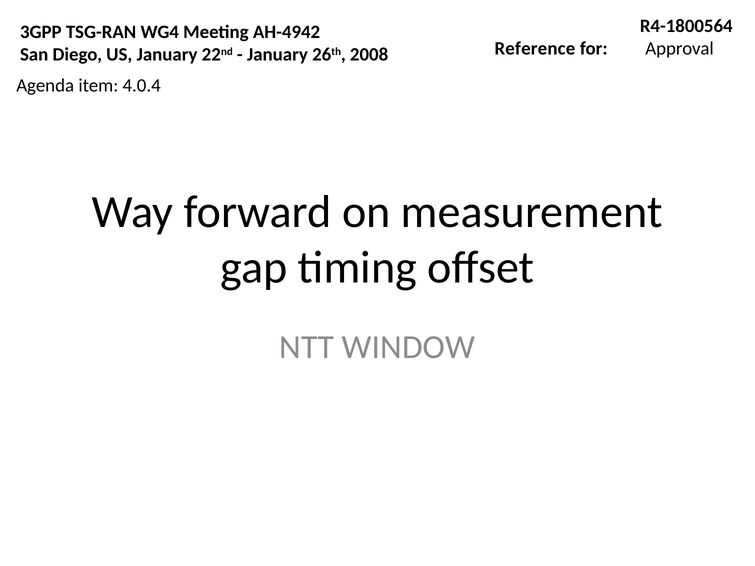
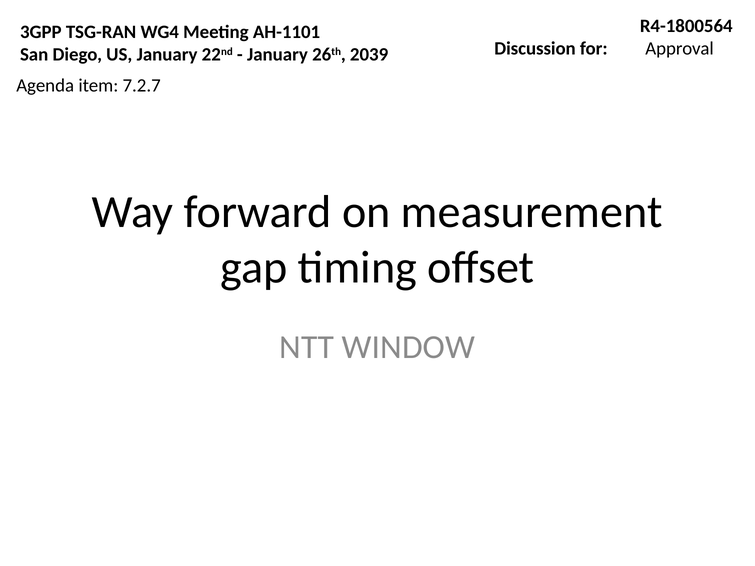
AH-4942: AH-4942 -> AH-1101
Reference: Reference -> Discussion
2008: 2008 -> 2039
4.0.4: 4.0.4 -> 7.2.7
